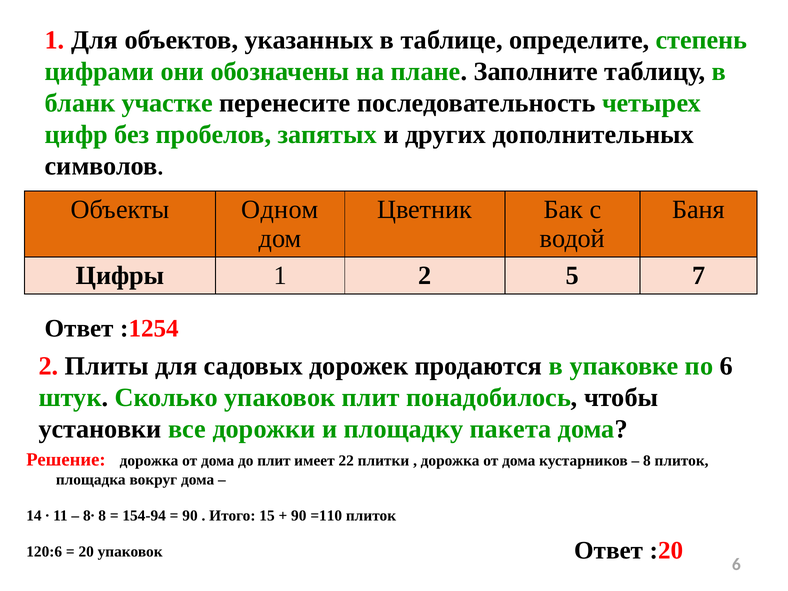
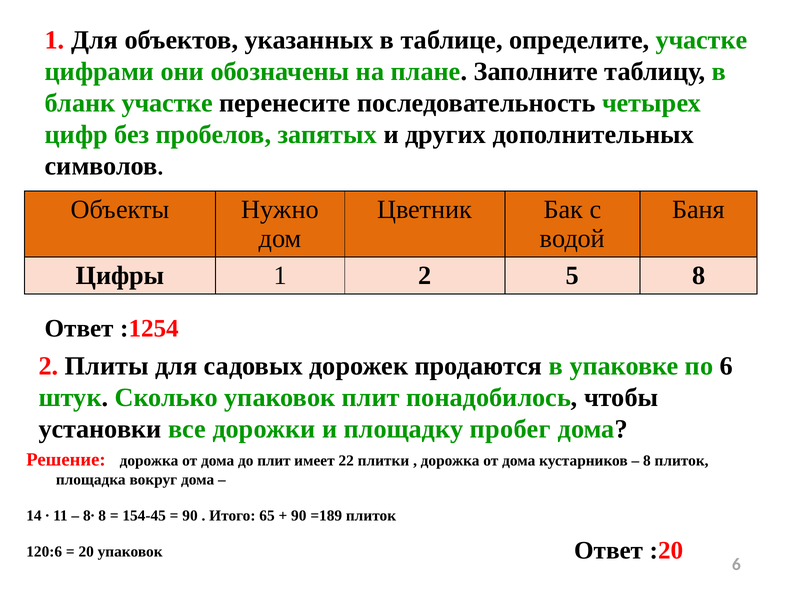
определите степень: степень -> участке
Одном: Одном -> Нужно
5 7: 7 -> 8
пакета: пакета -> пробег
154-94: 154-94 -> 154-45
15: 15 -> 65
=110: =110 -> =189
